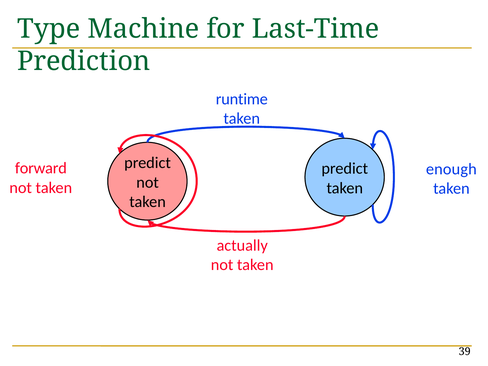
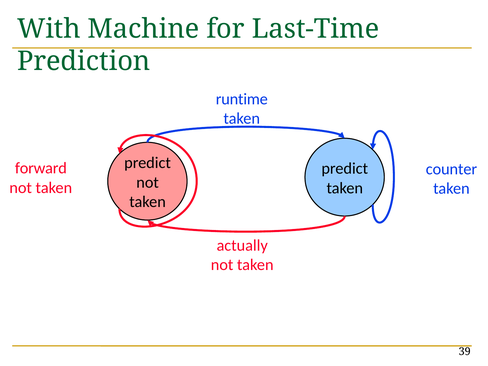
Type: Type -> With
enough: enough -> counter
